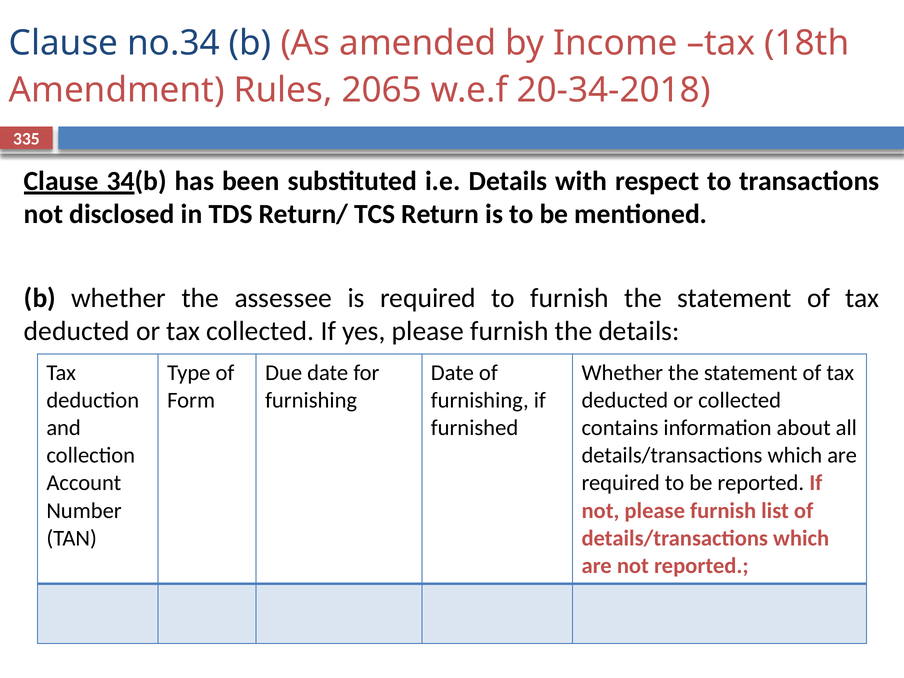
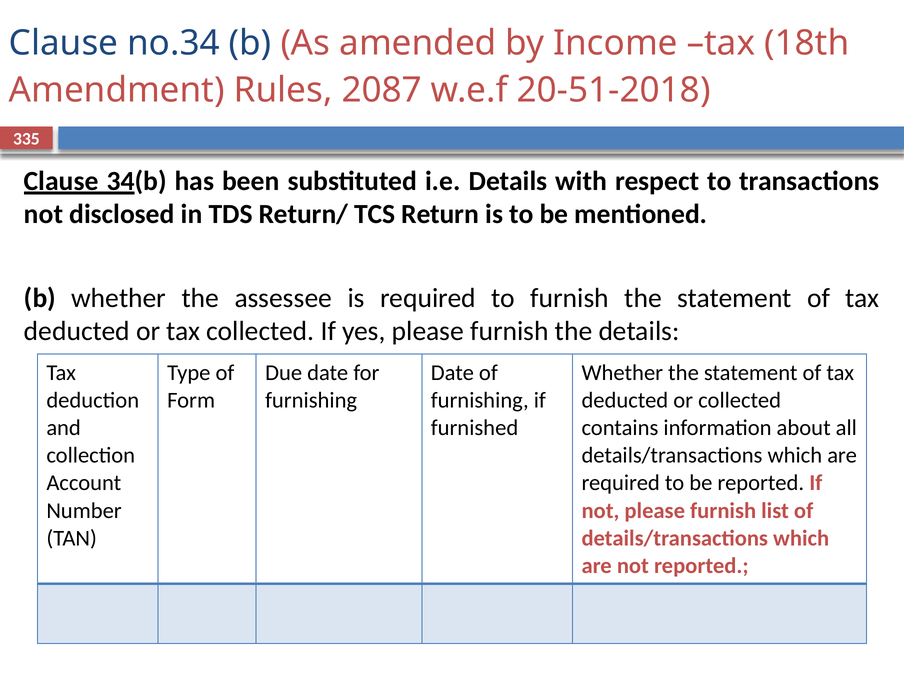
2065: 2065 -> 2087
20-34-2018: 20-34-2018 -> 20-51-2018
